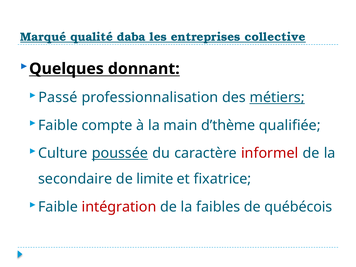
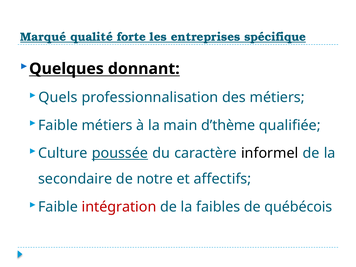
daba: daba -> forte
collective: collective -> spécifique
Passé: Passé -> Quels
métiers at (277, 97) underline: present -> none
Faible compte: compte -> métiers
informel colour: red -> black
limite: limite -> notre
fixatrice: fixatrice -> affectifs
